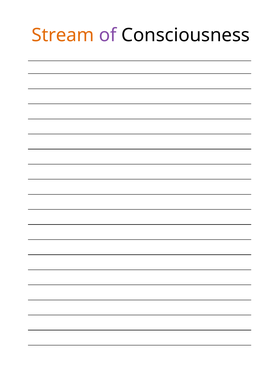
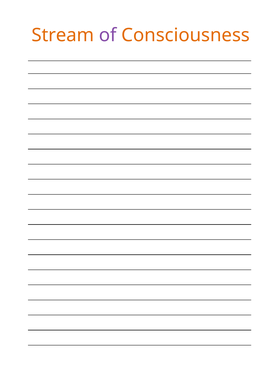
Consciousness colour: black -> orange
